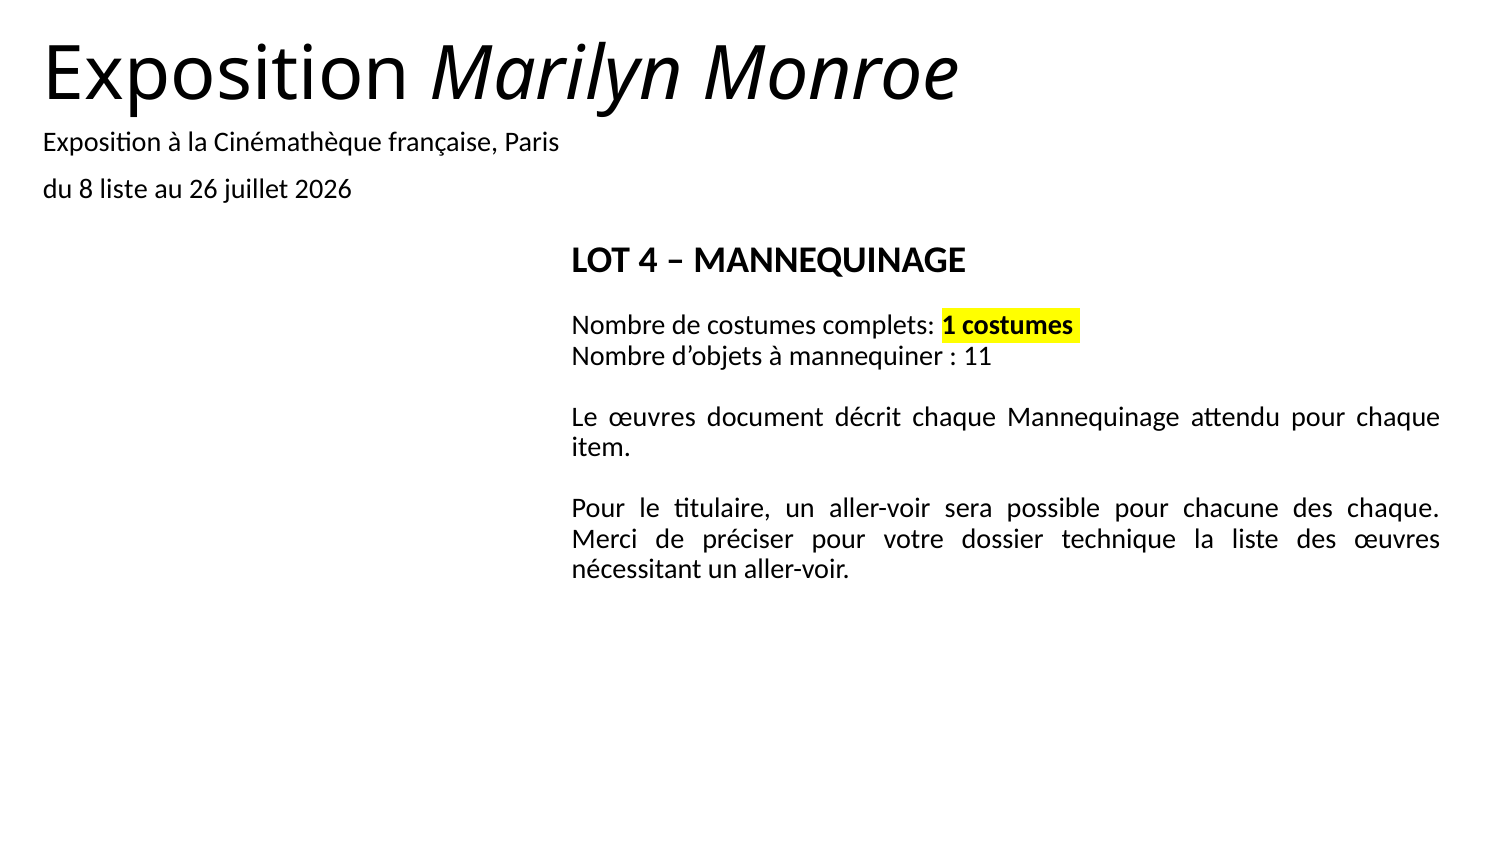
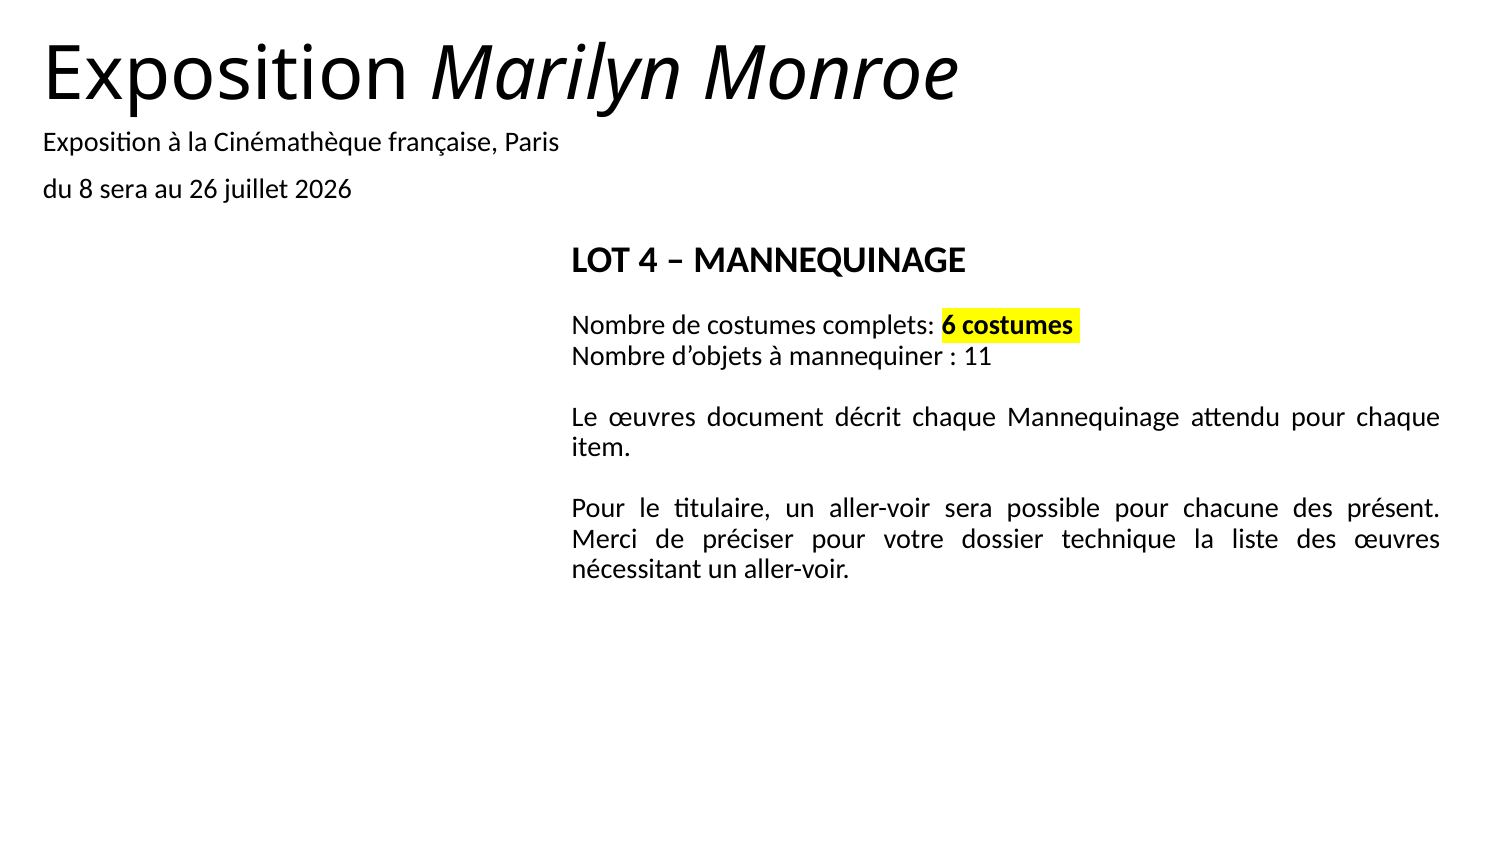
8 liste: liste -> sera
1: 1 -> 6
des chaque: chaque -> présent
